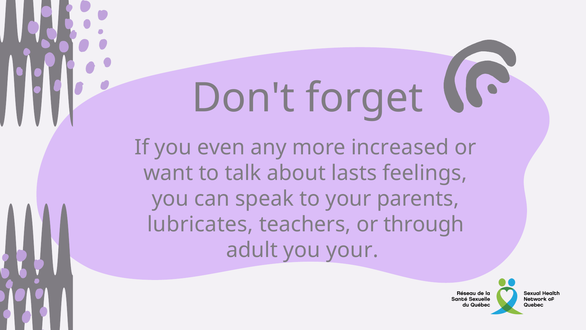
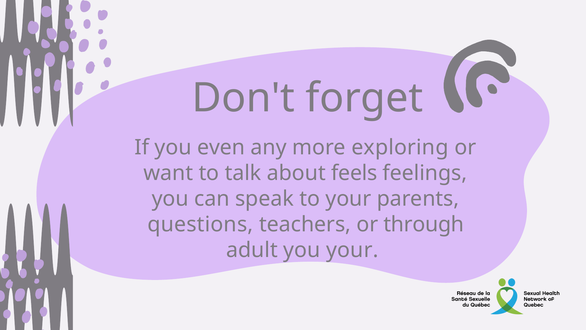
increased: increased -> exploring
lasts: lasts -> feels
lubricates: lubricates -> questions
